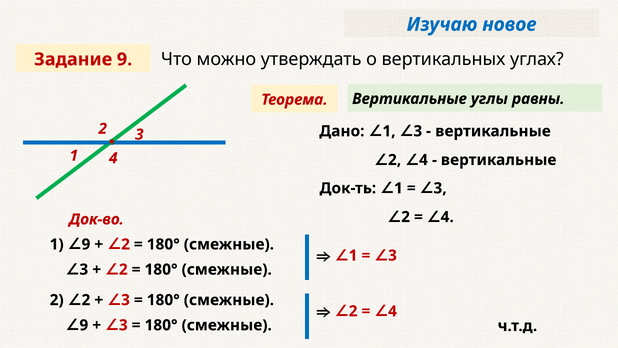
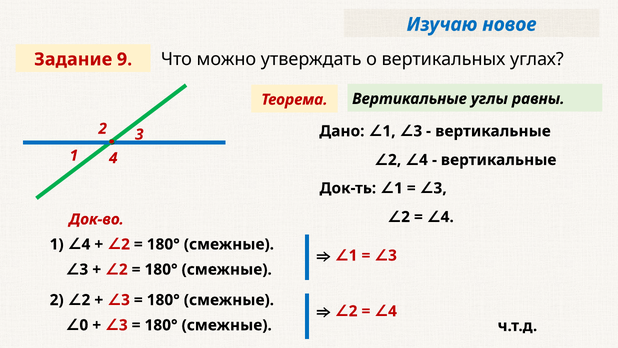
1 9: 9 -> 4
9 at (84, 325): 9 -> 0
